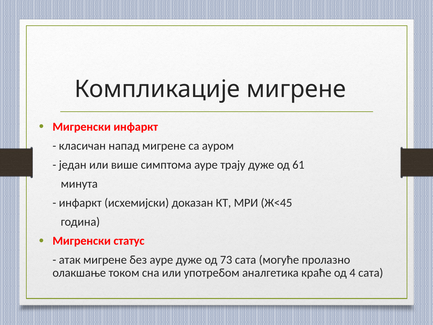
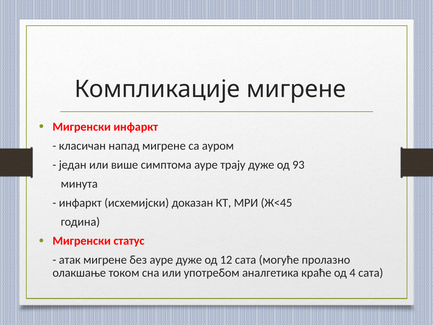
61: 61 -> 93
73: 73 -> 12
